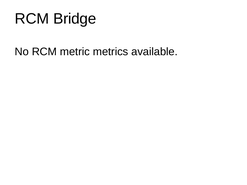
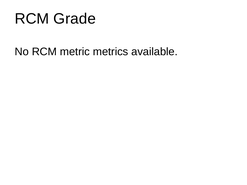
Bridge: Bridge -> Grade
